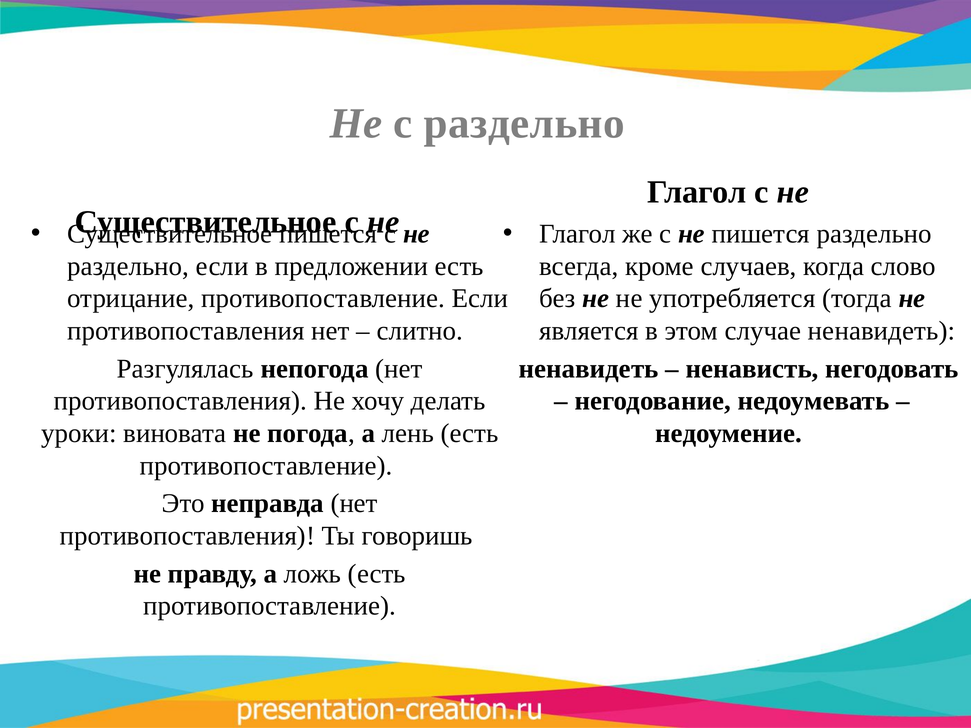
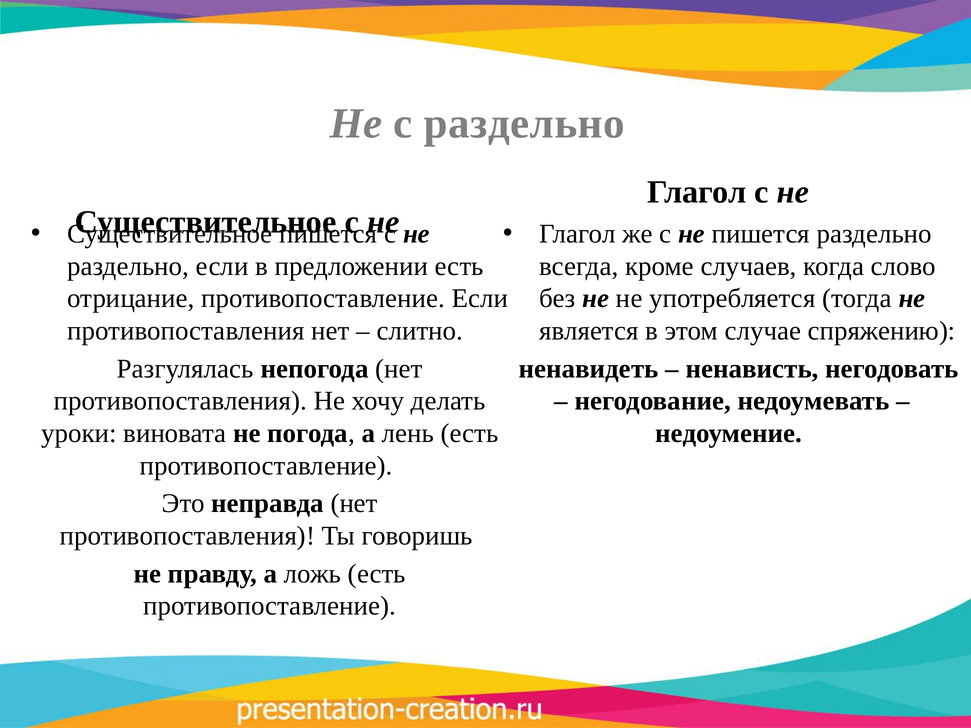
случае ненавидеть: ненавидеть -> спряжению
